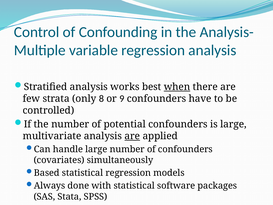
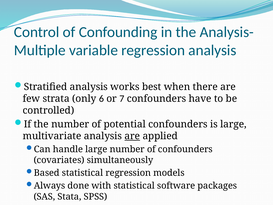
when underline: present -> none
8: 8 -> 6
9: 9 -> 7
